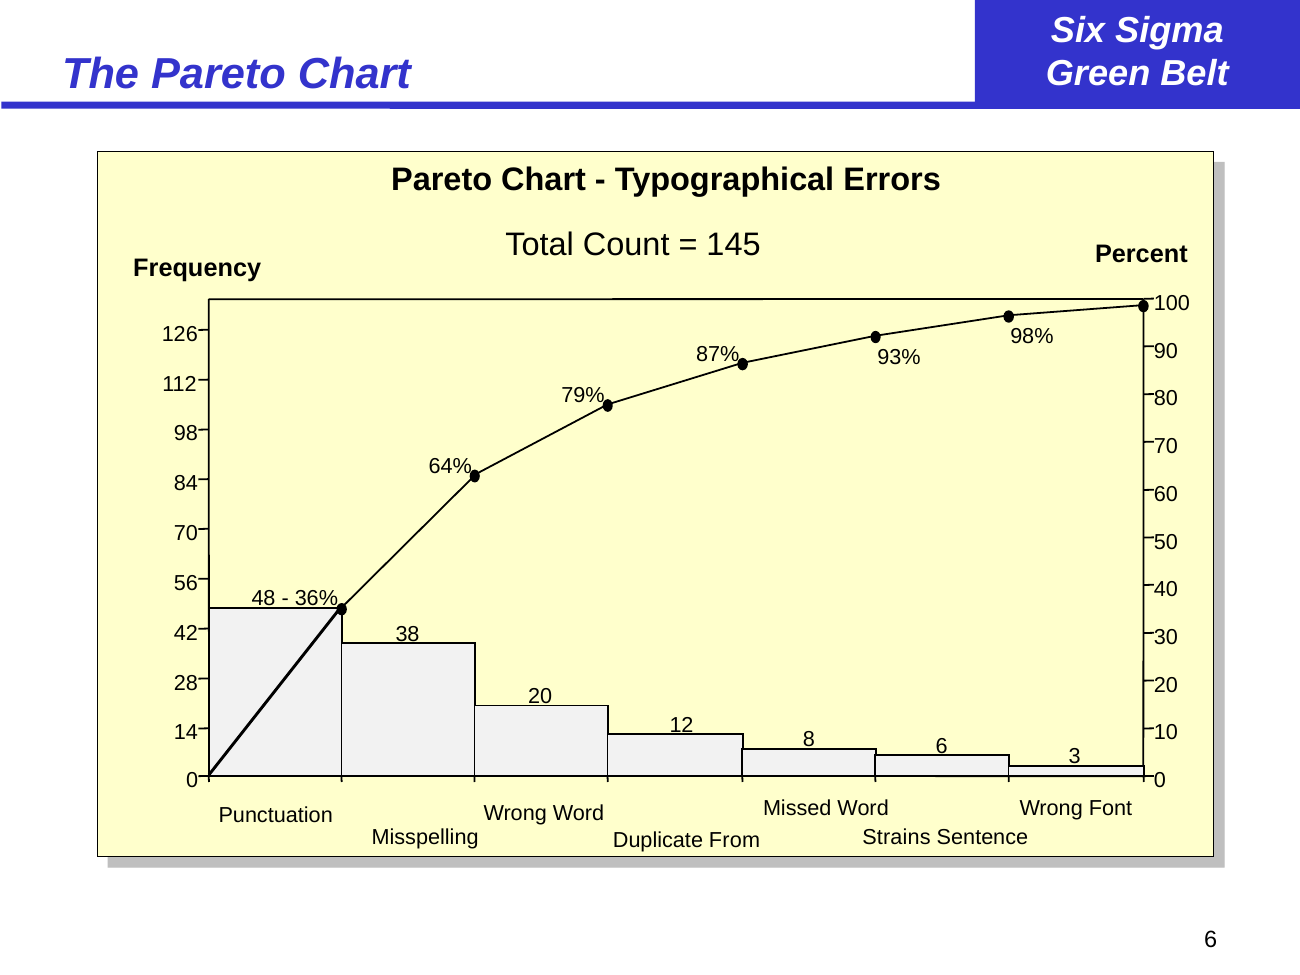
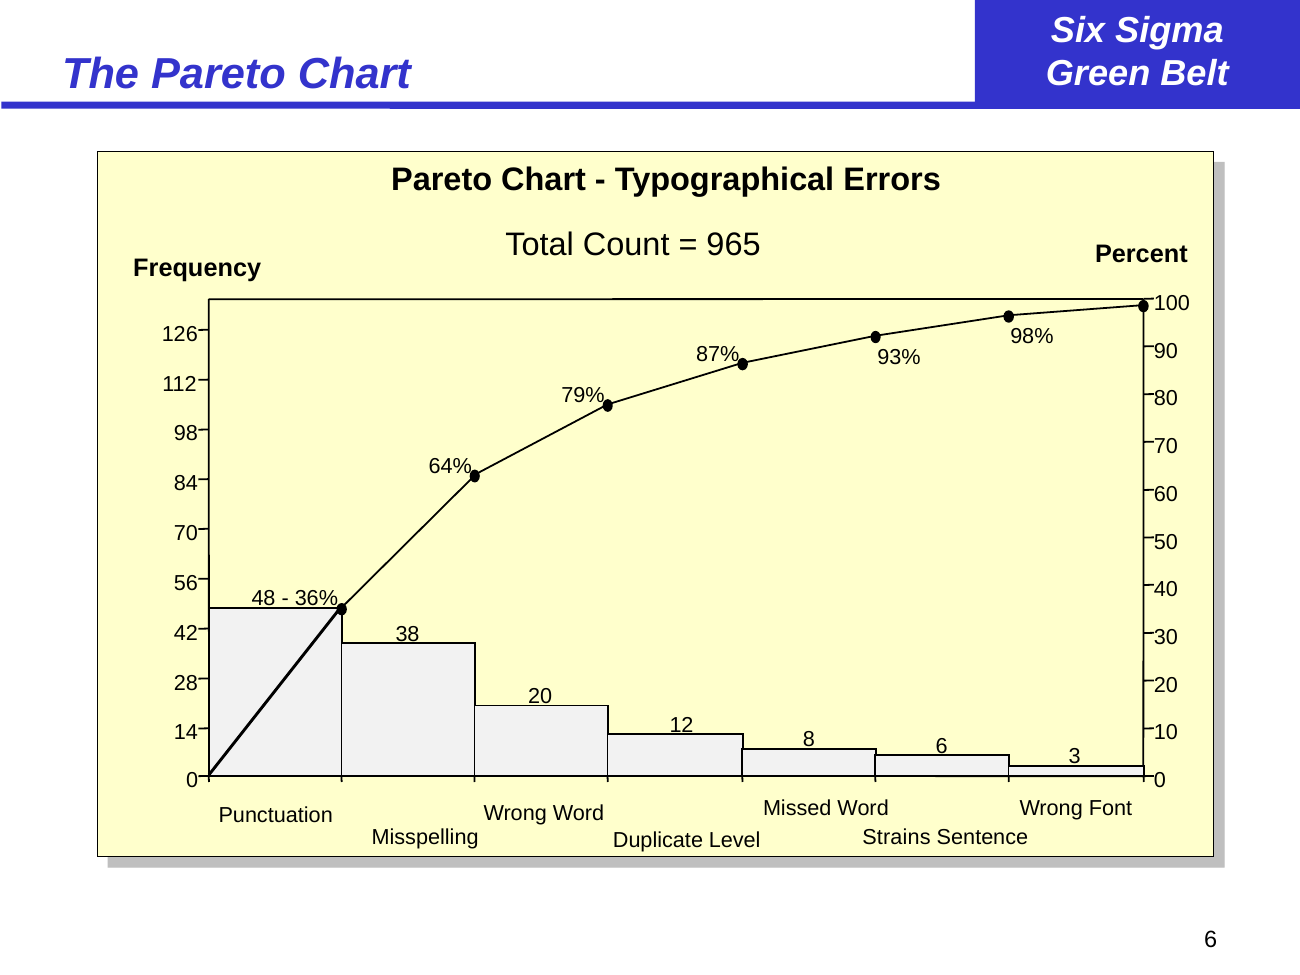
145: 145 -> 965
From: From -> Level
